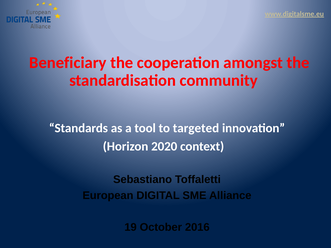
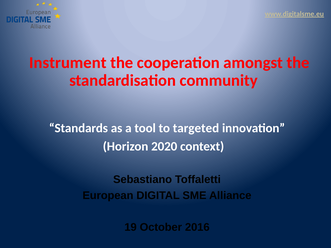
Beneficiary: Beneficiary -> Instrument
